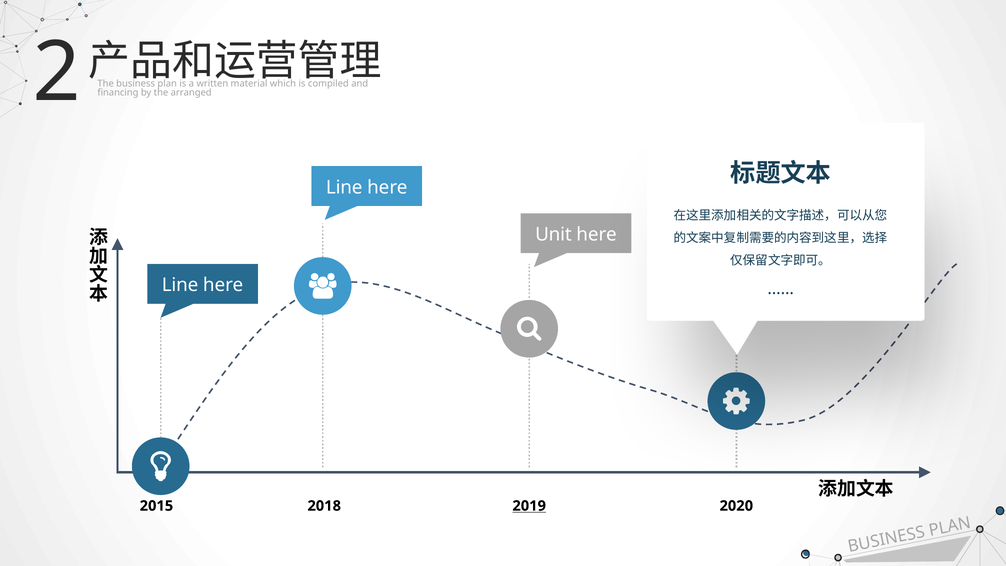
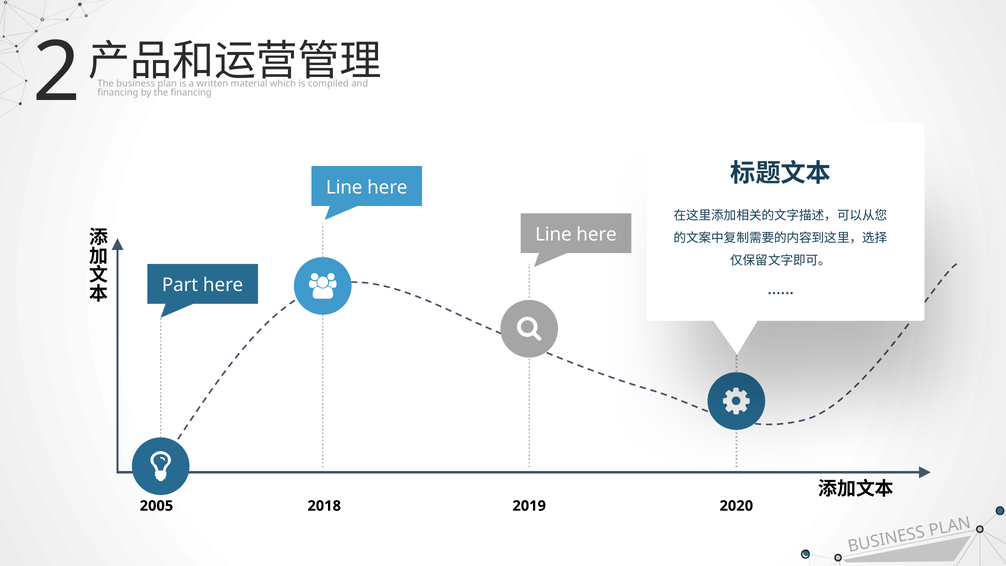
the arranged: arranged -> financing
Unit at (553, 234): Unit -> Line
Line at (180, 285): Line -> Part
2015: 2015 -> 2005
2019 underline: present -> none
